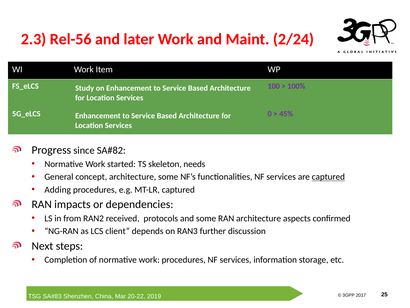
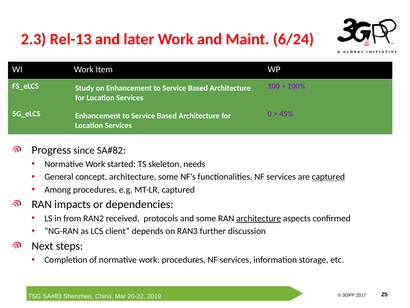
Rel-56: Rel-56 -> Rel-13
2/24: 2/24 -> 6/24
Adding: Adding -> Among
architecture at (259, 218) underline: none -> present
